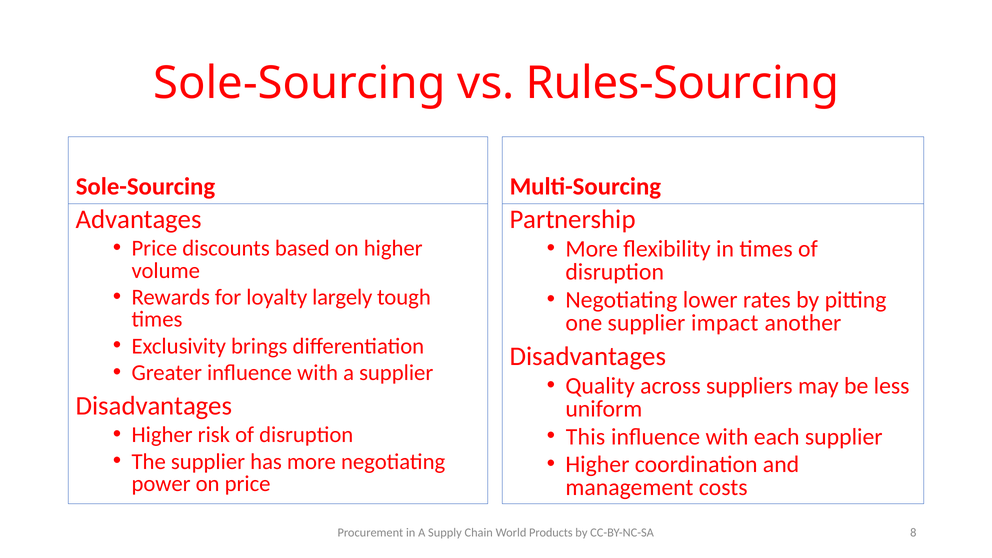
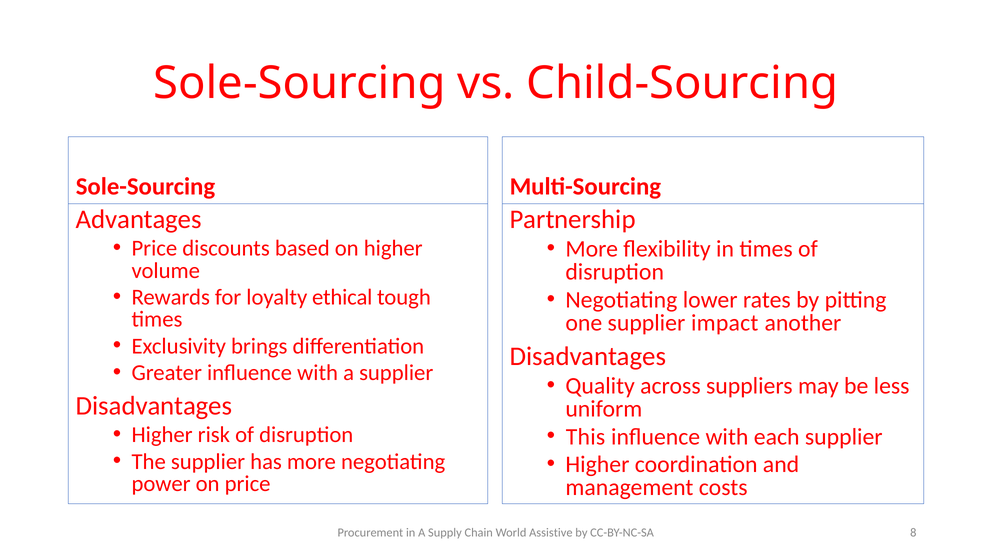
Rules-Sourcing: Rules-Sourcing -> Child-Sourcing
largely: largely -> ethical
Products: Products -> Assistive
